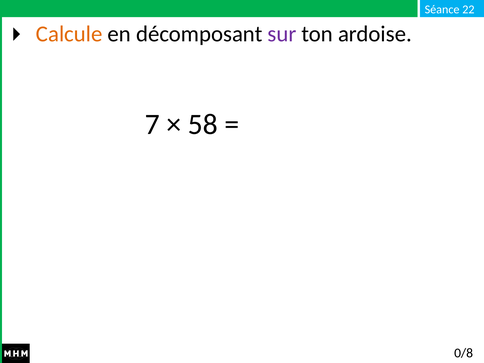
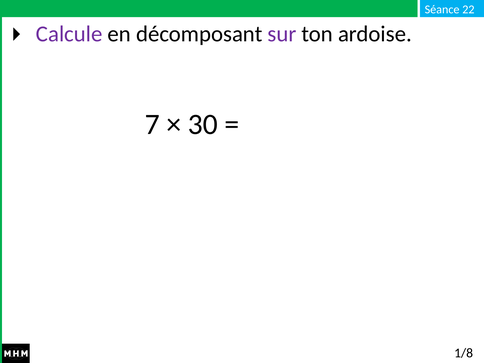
Calcule colour: orange -> purple
58: 58 -> 30
0/8: 0/8 -> 1/8
